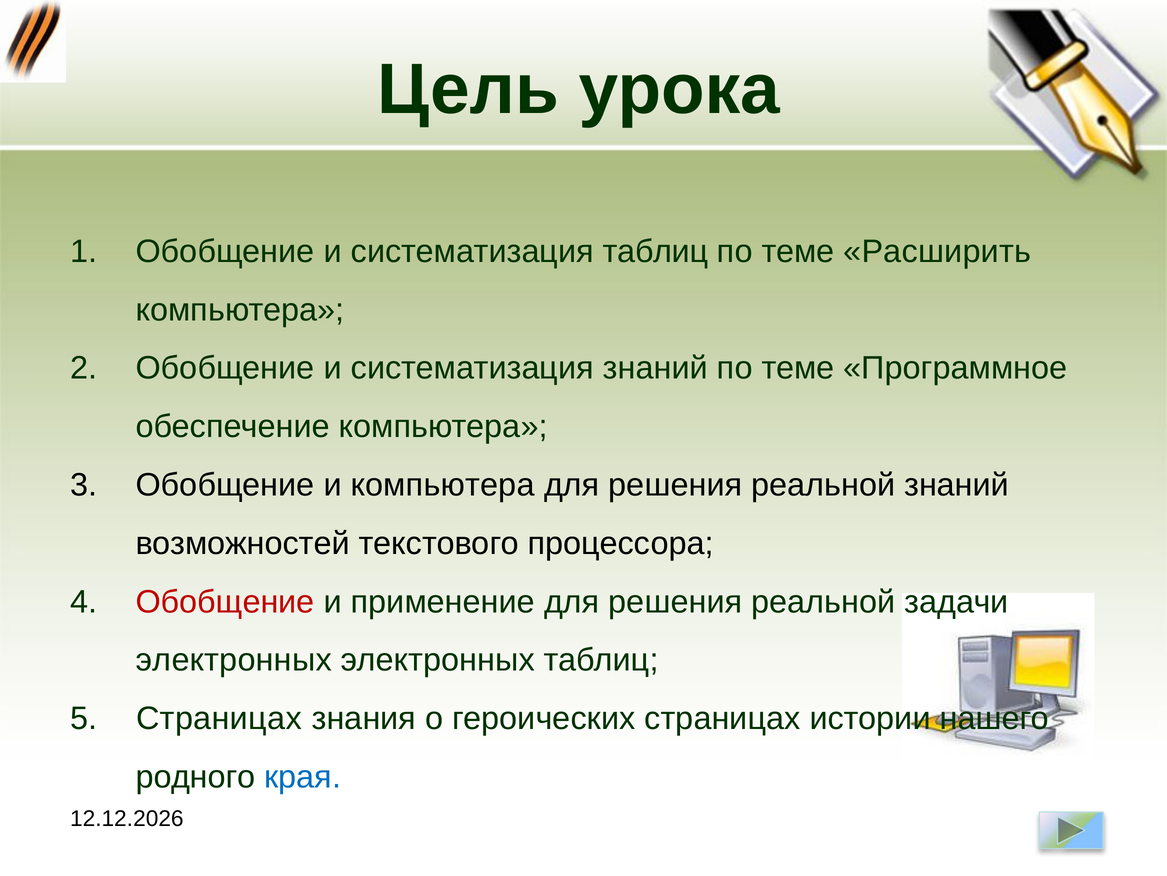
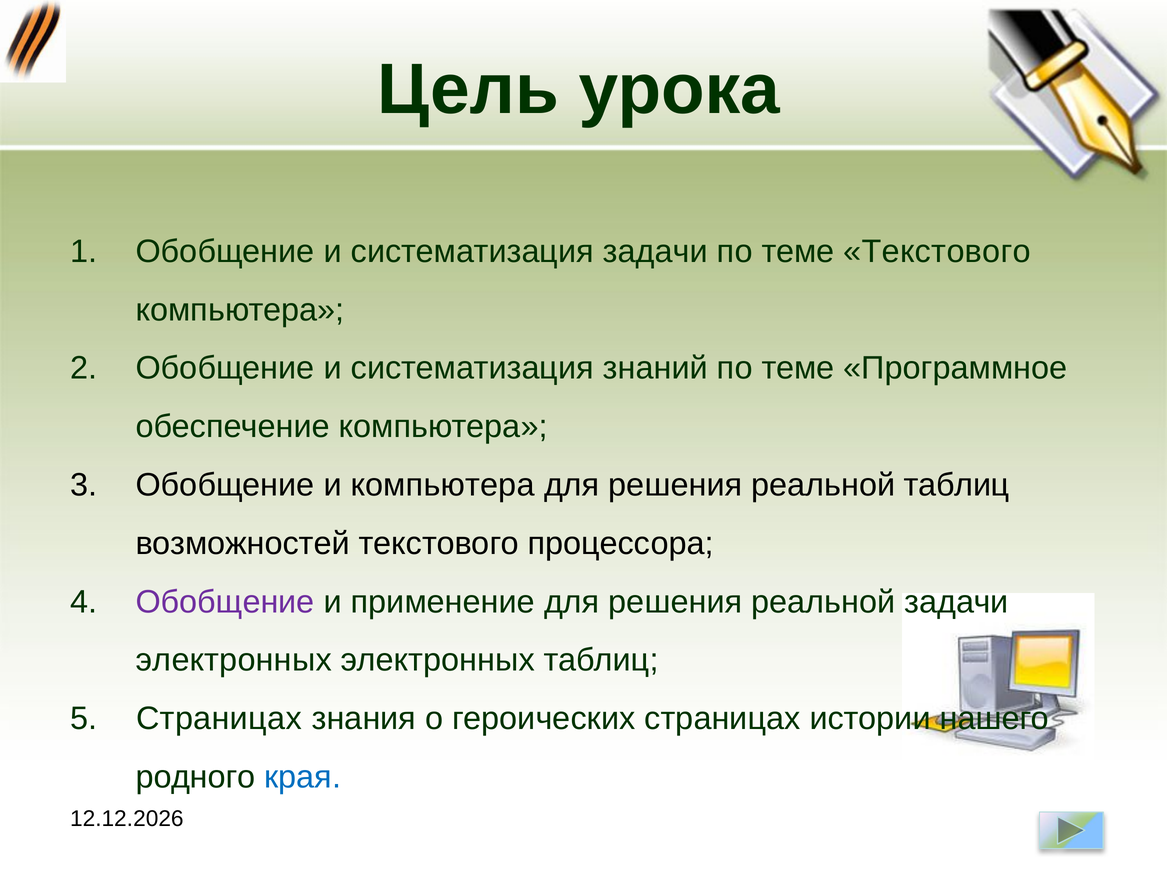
систематизация таблиц: таблиц -> задачи
теме Расширить: Расширить -> Текстового
реальной знаний: знаний -> таблиц
Обобщение at (225, 601) colour: red -> purple
